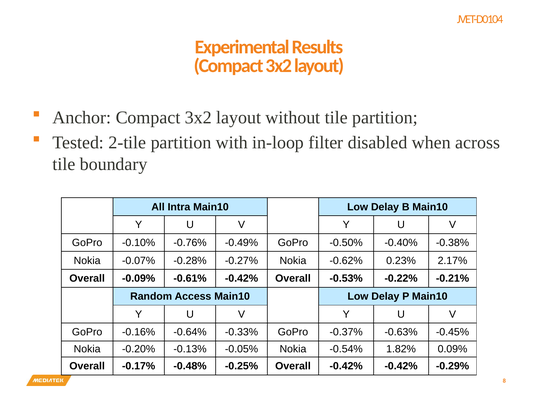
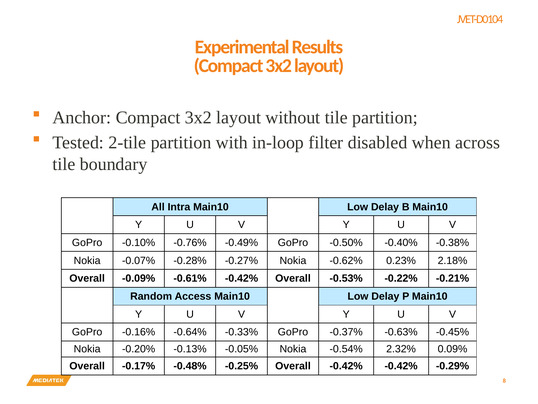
2.17%: 2.17% -> 2.18%
1.82%: 1.82% -> 2.32%
